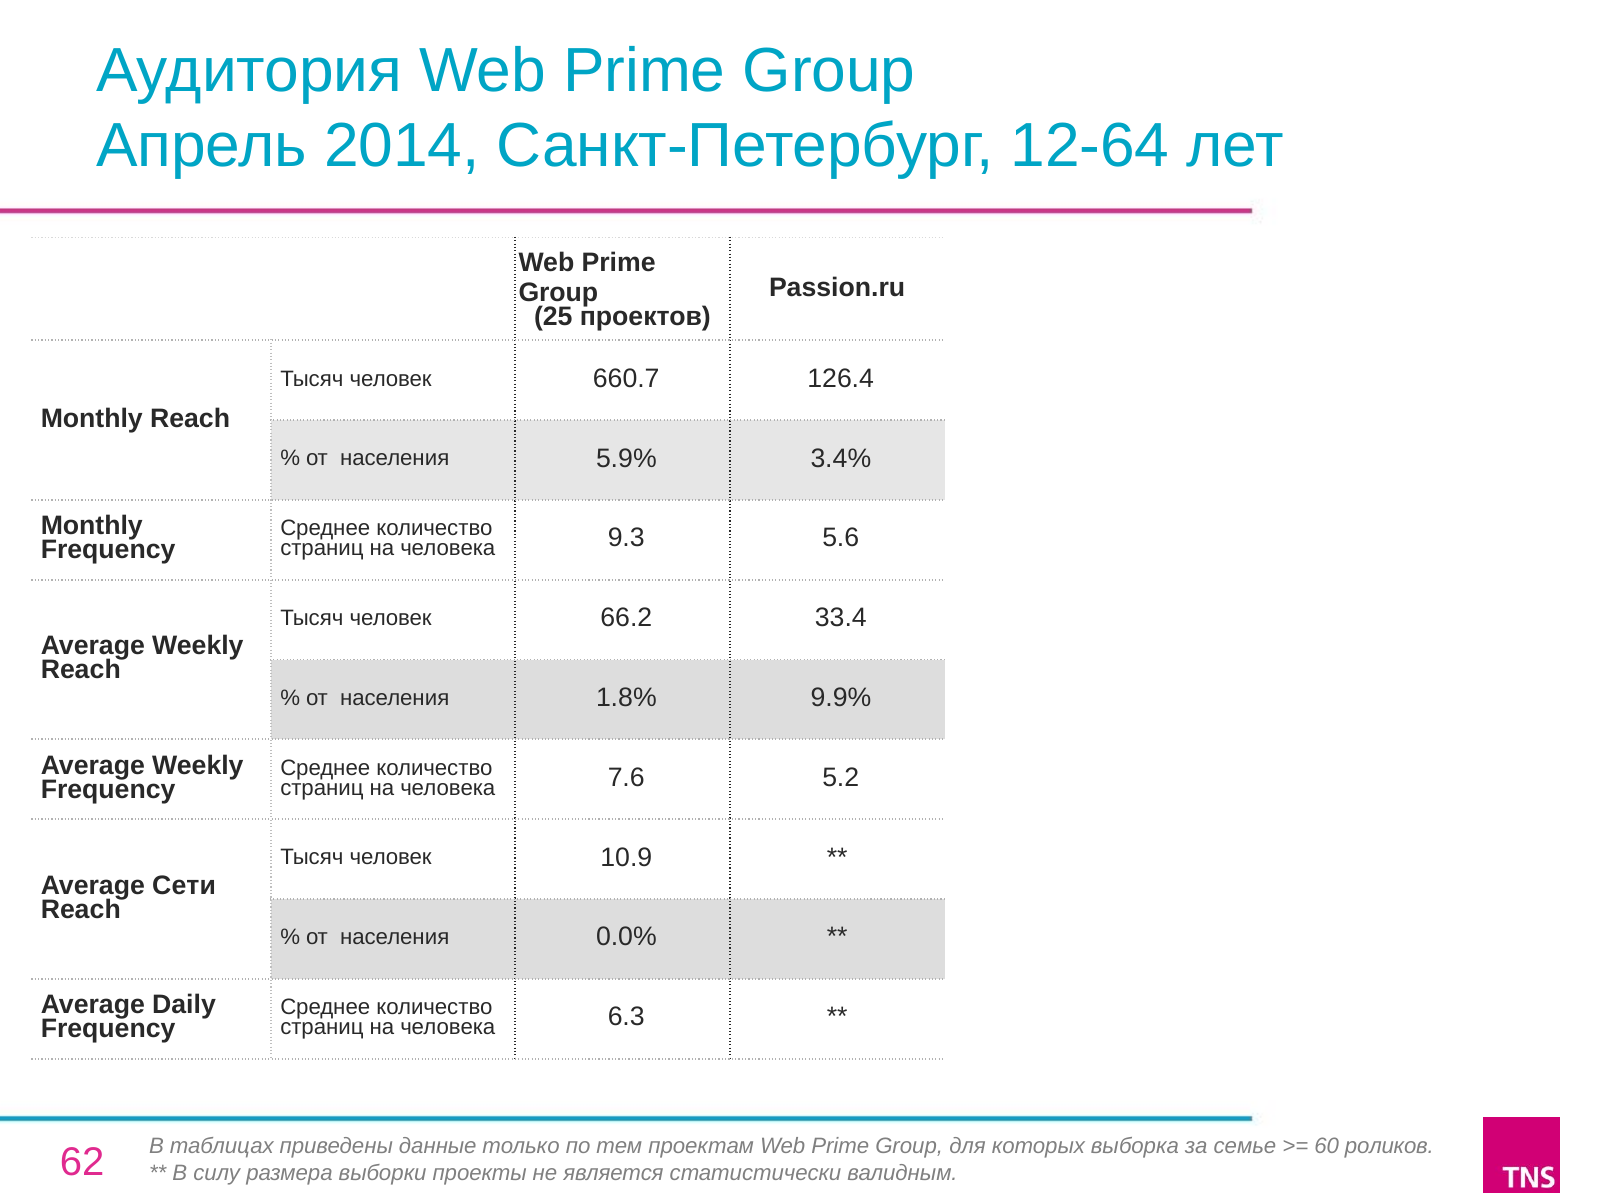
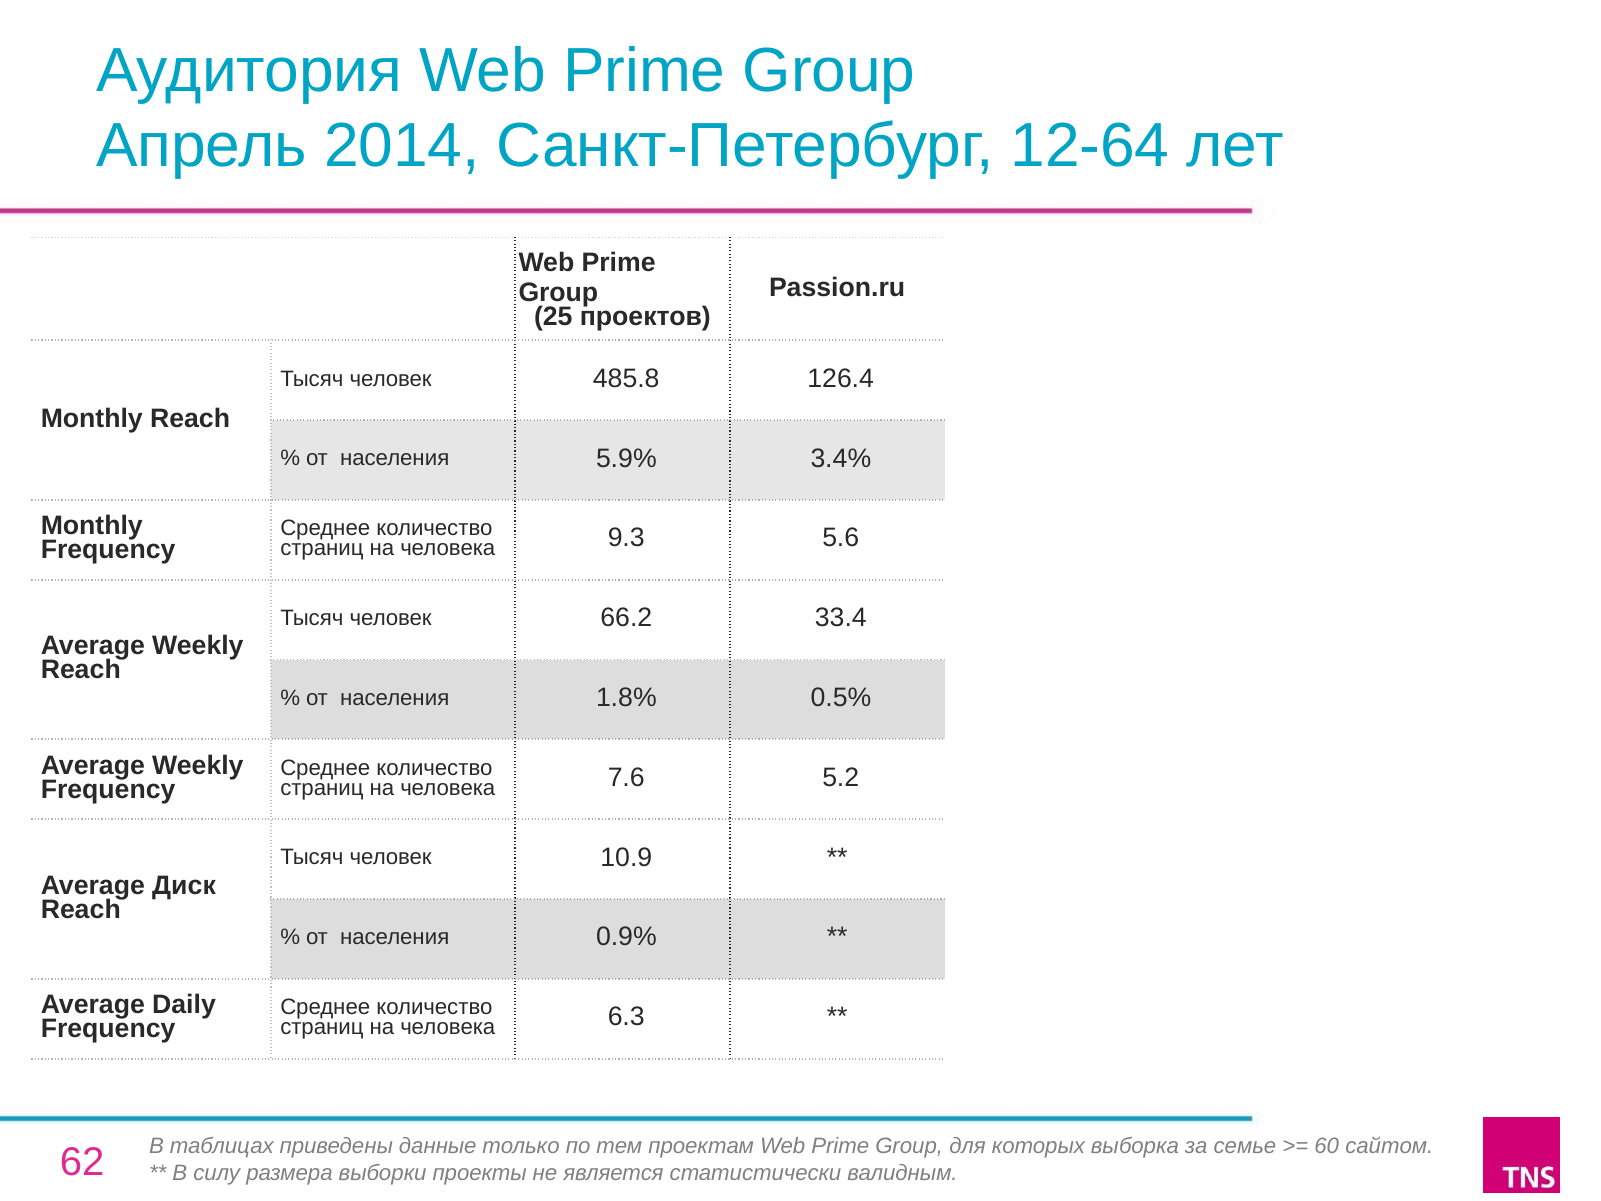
660.7: 660.7 -> 485.8
9.9%: 9.9% -> 0.5%
Сети: Сети -> Диск
0.0%: 0.0% -> 0.9%
роликов: роликов -> сайтом
